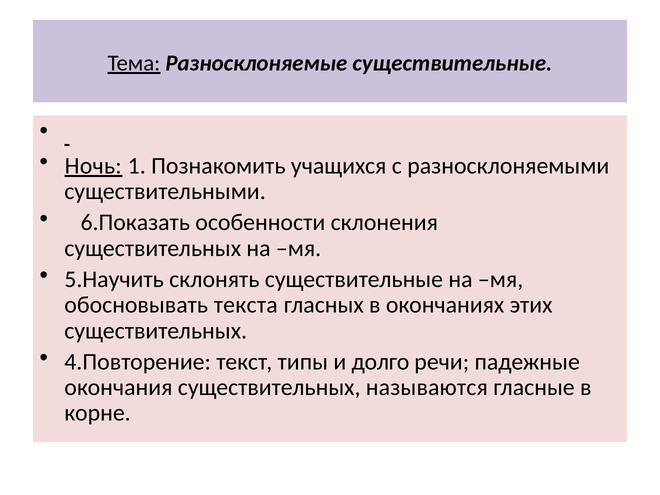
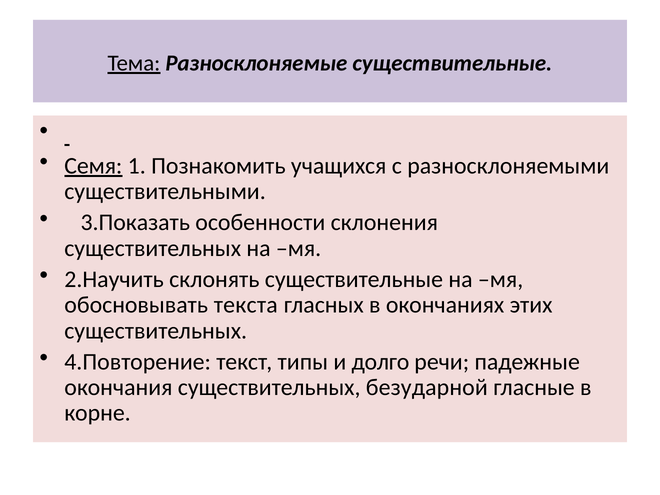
Ночь: Ночь -> Семя
6.Показать: 6.Показать -> 3.Показать
5.Научить: 5.Научить -> 2.Научить
называются: называются -> безударной
